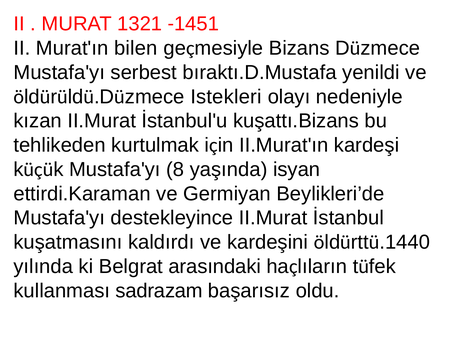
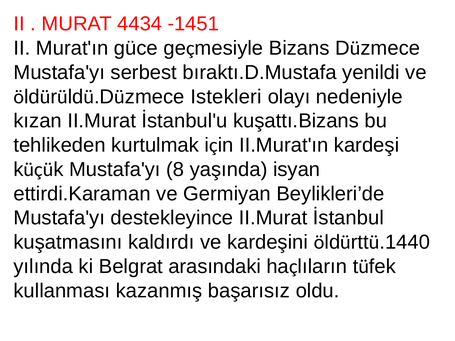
1321: 1321 -> 4434
bilen: bilen -> güce
sadrazam: sadrazam -> kazanmış
